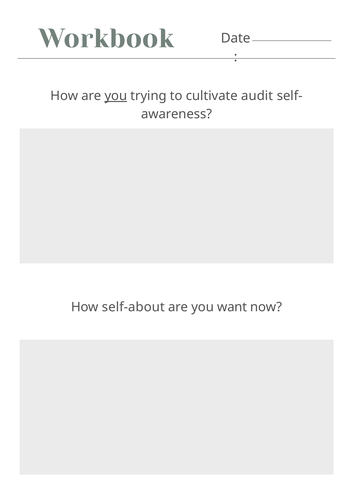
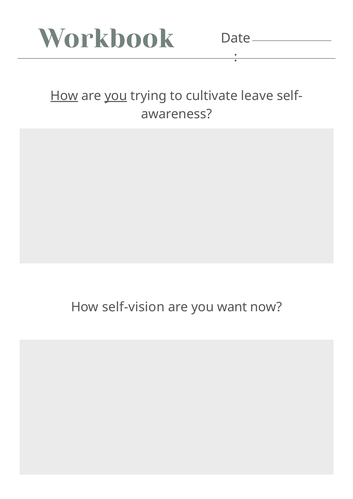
How at (64, 96) underline: none -> present
audit: audit -> leave
self-about: self-about -> self-vision
